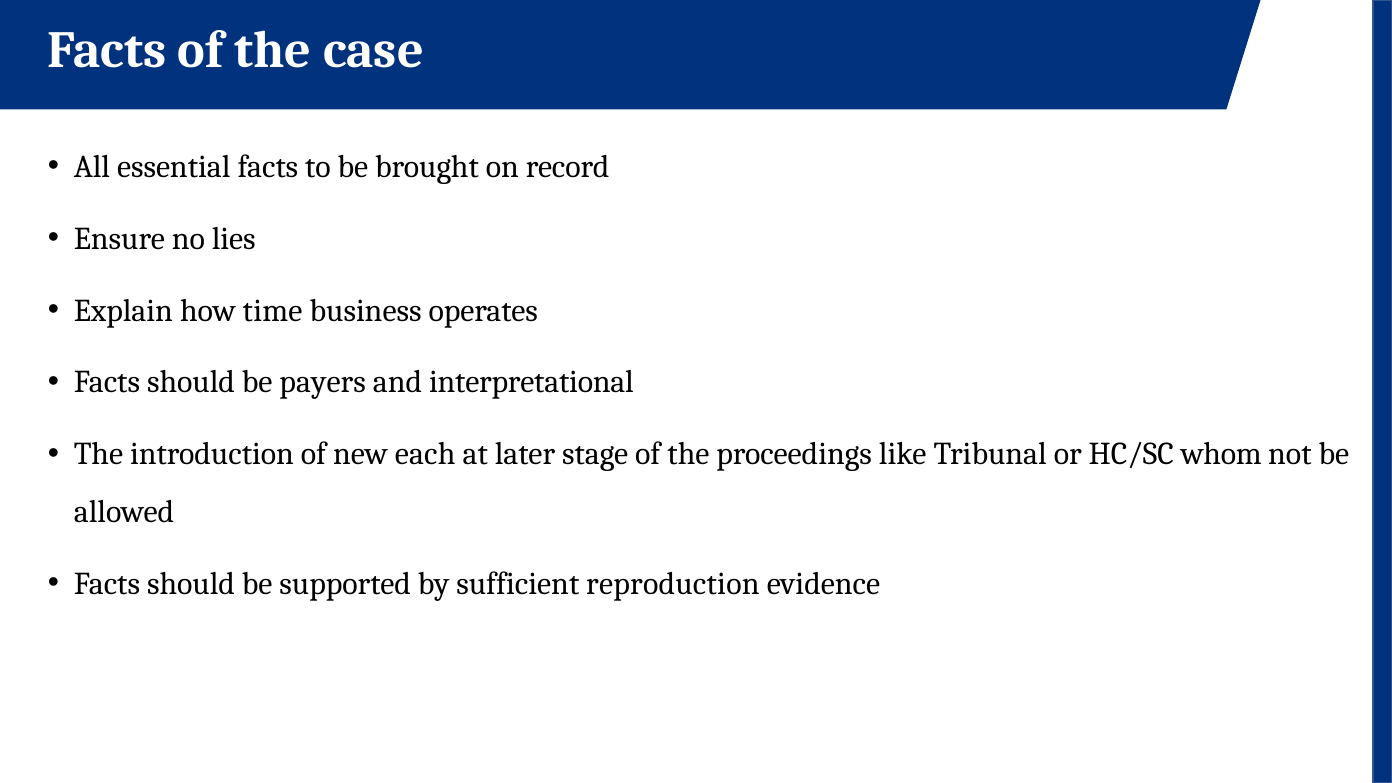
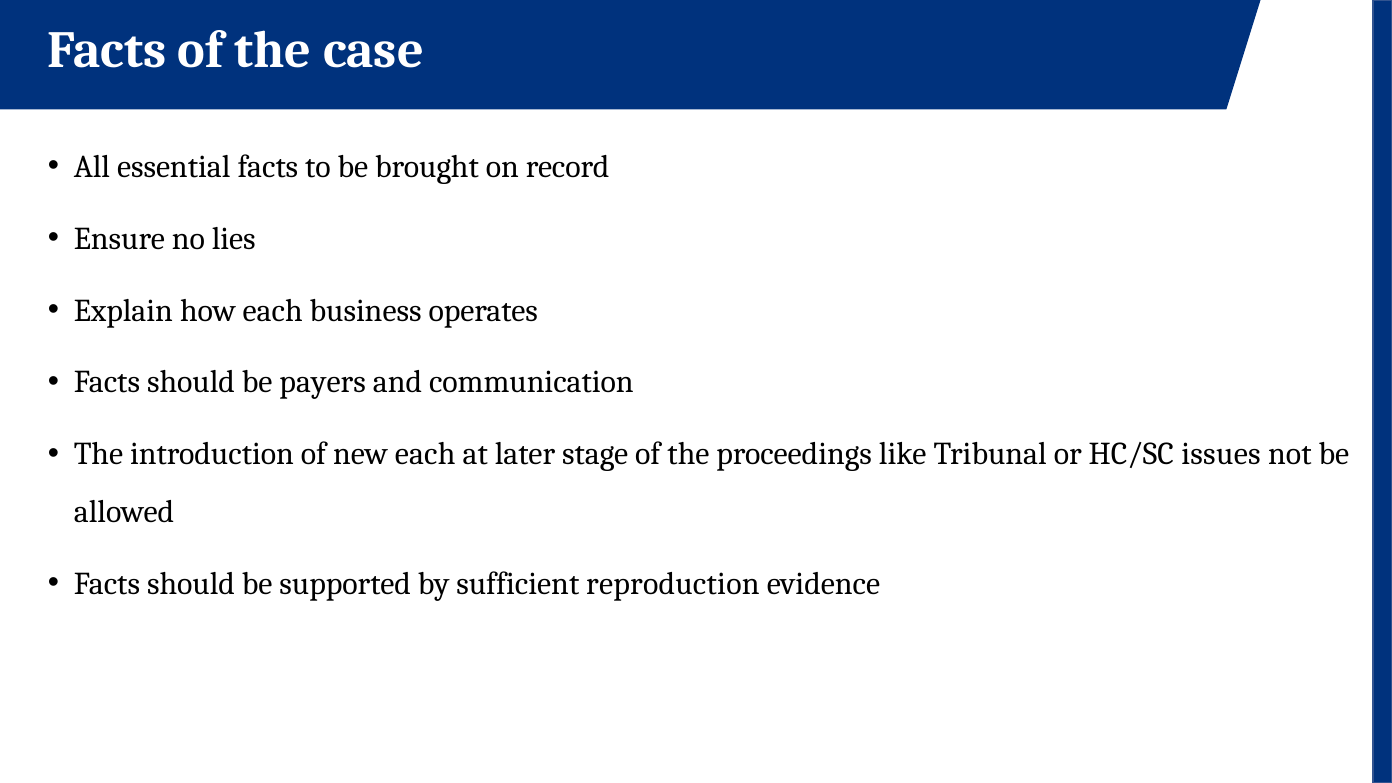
how time: time -> each
interpretational: interpretational -> communication
whom: whom -> issues
